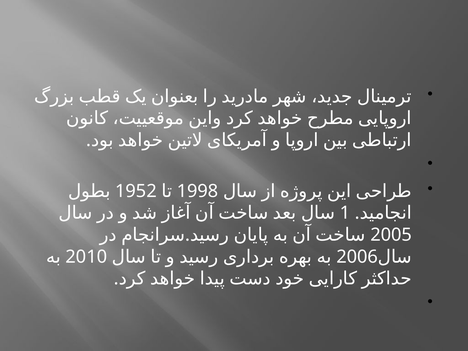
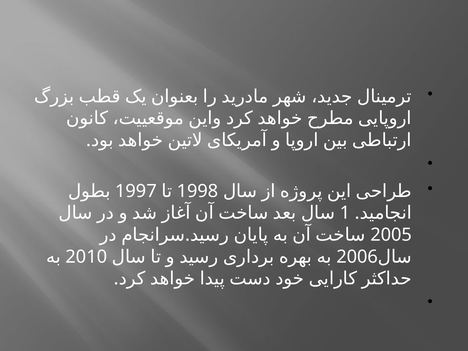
1952: 1952 -> 1997
